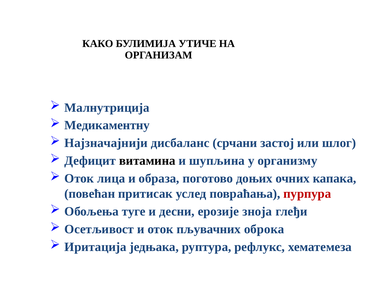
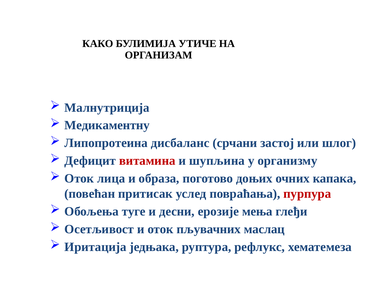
Најзначајнији: Најзначајнији -> Липопротеина
витамина colour: black -> red
зноја: зноја -> мења
оброка: оброка -> маслац
